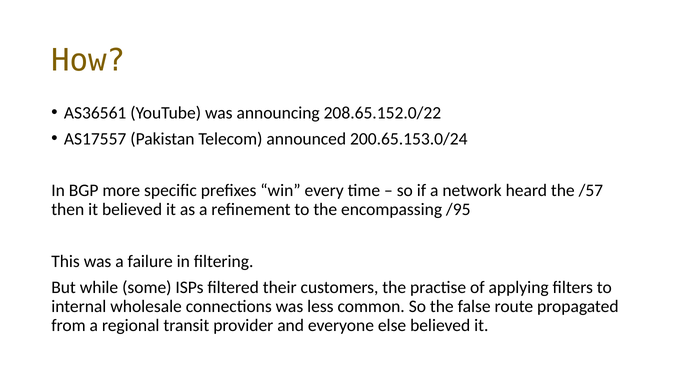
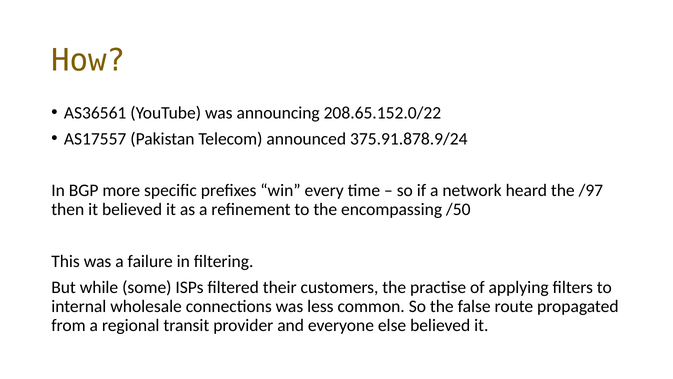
200.65.153.0/24: 200.65.153.0/24 -> 375.91.878.9/24
/57: /57 -> /97
/95: /95 -> /50
